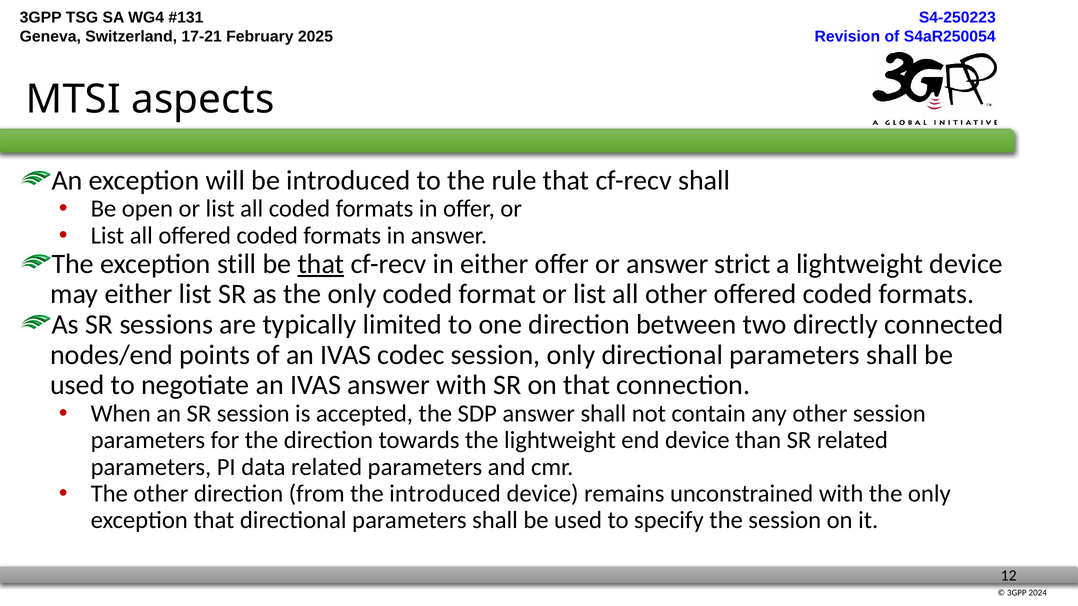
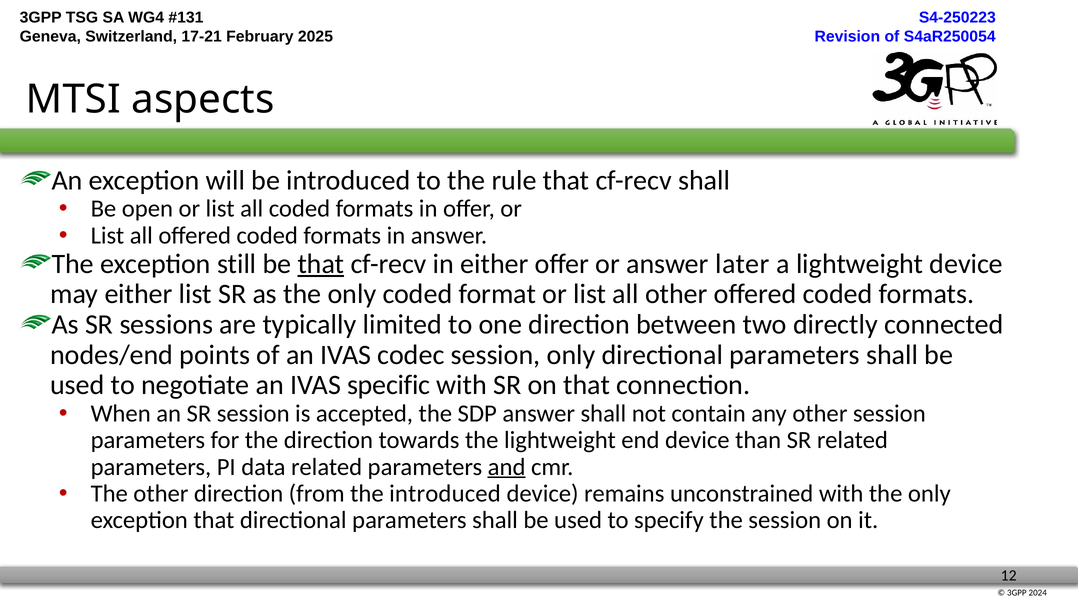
strict: strict -> later
IVAS answer: answer -> specific
and underline: none -> present
